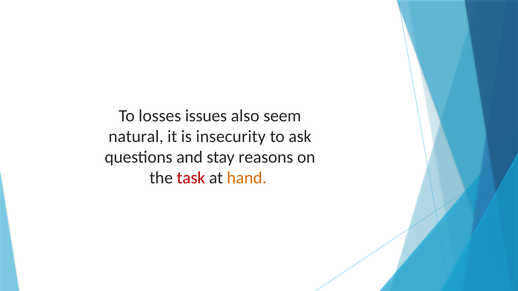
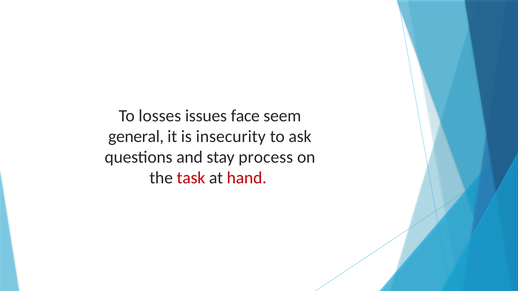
also: also -> face
natural: natural -> general
reasons: reasons -> process
hand colour: orange -> red
